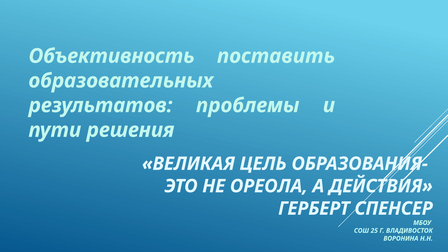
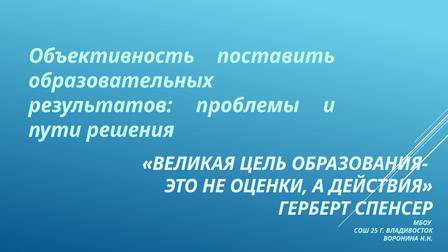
ОРЕОЛА: ОРЕОЛА -> ОЦЕНКИ
